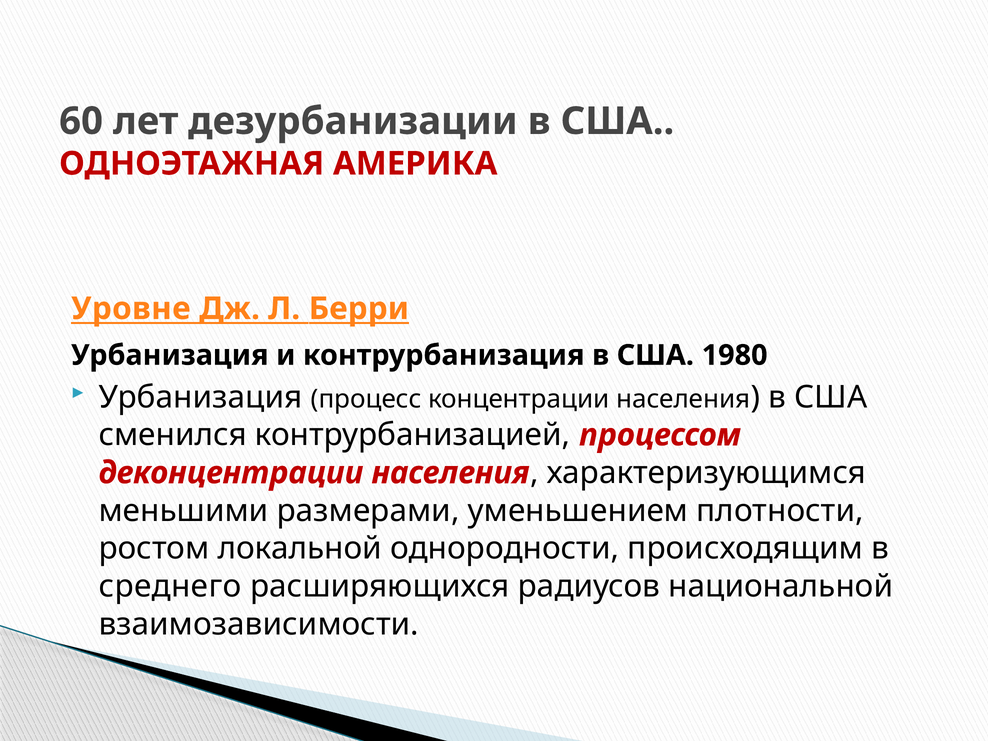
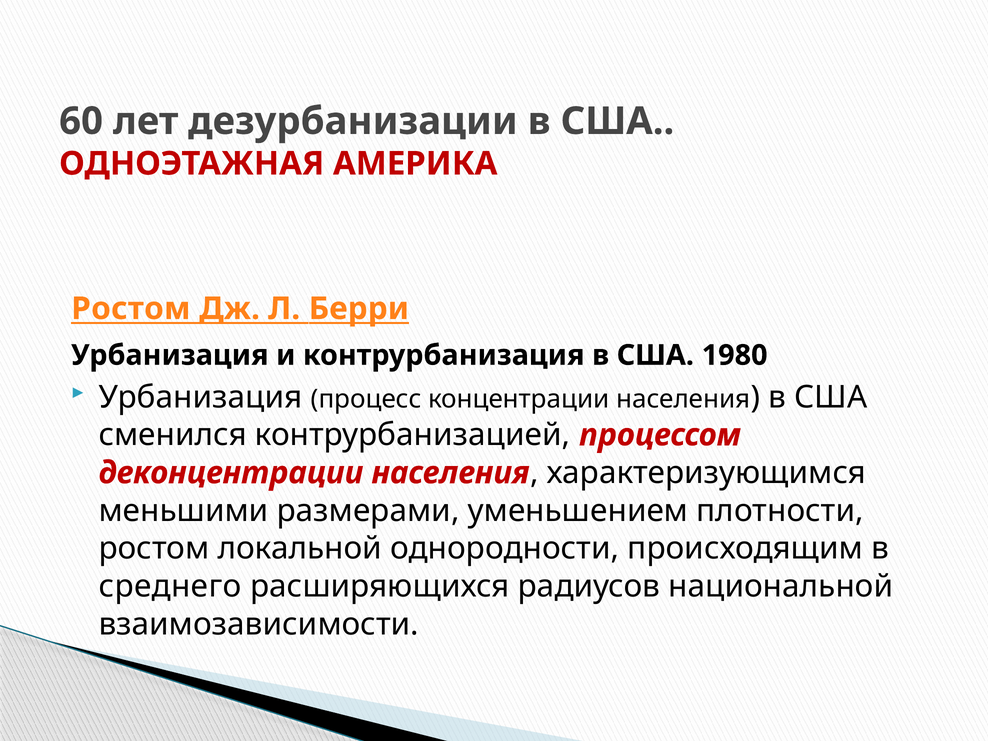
Уровне at (131, 309): Уровне -> Ростом
